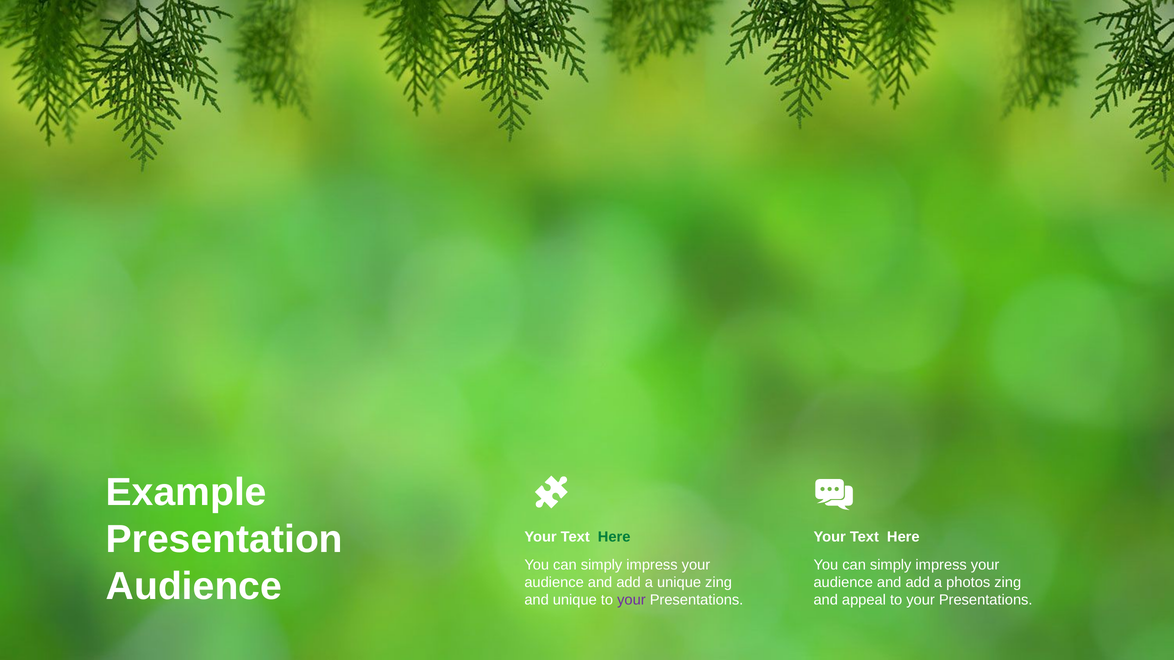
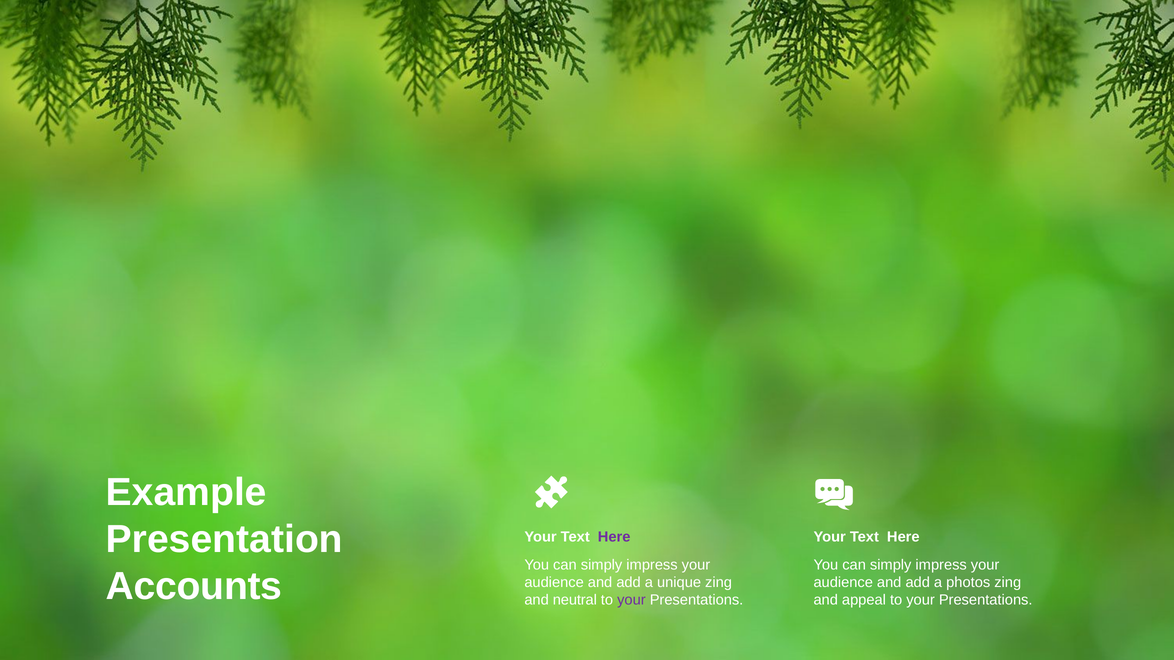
Here at (614, 537) colour: green -> purple
Audience at (194, 587): Audience -> Accounts
and unique: unique -> neutral
